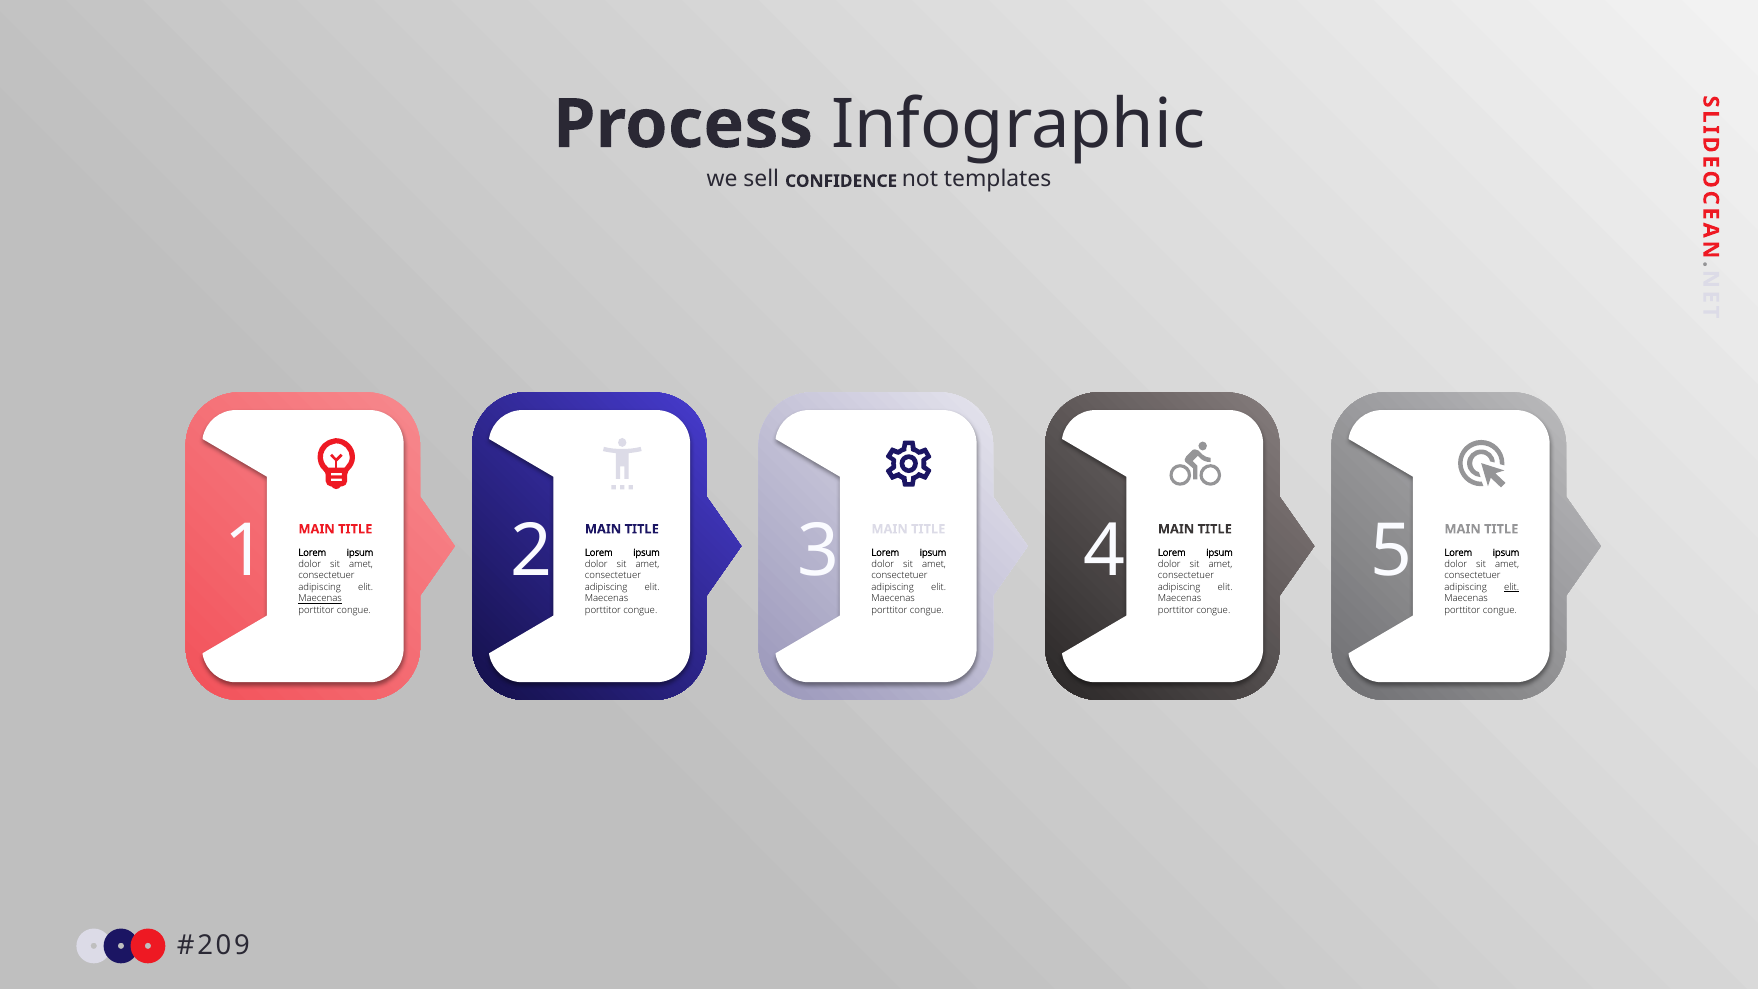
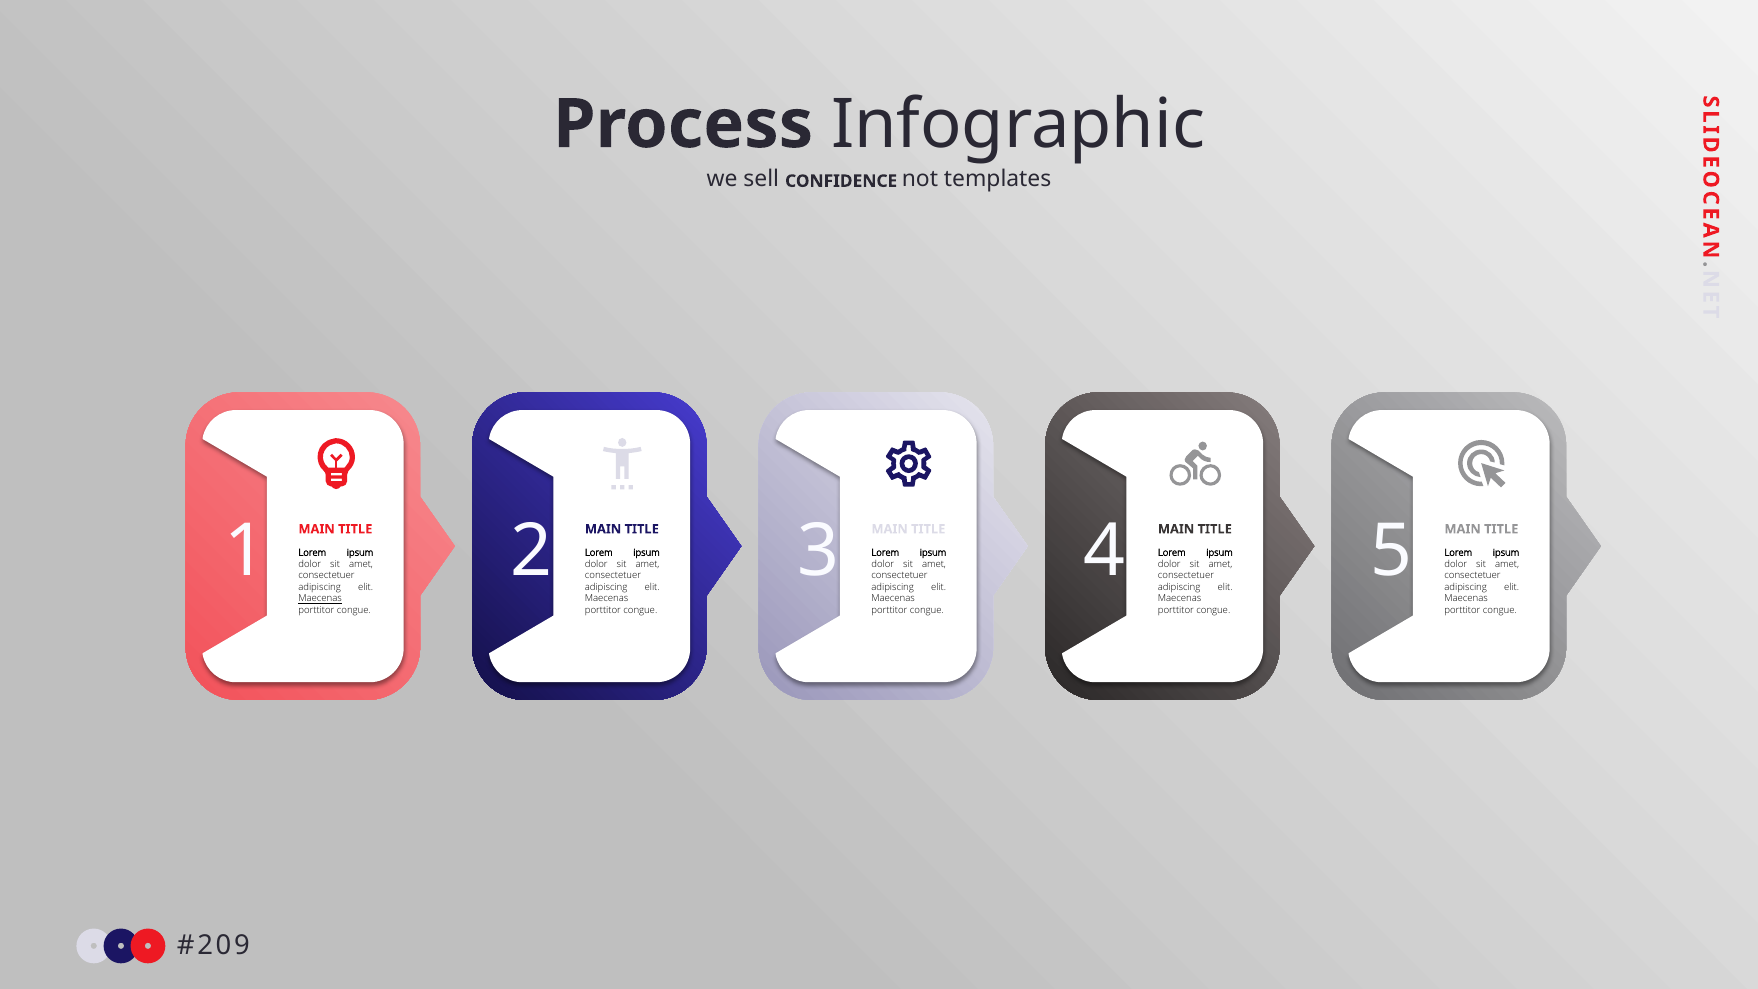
elit at (1512, 587) underline: present -> none
